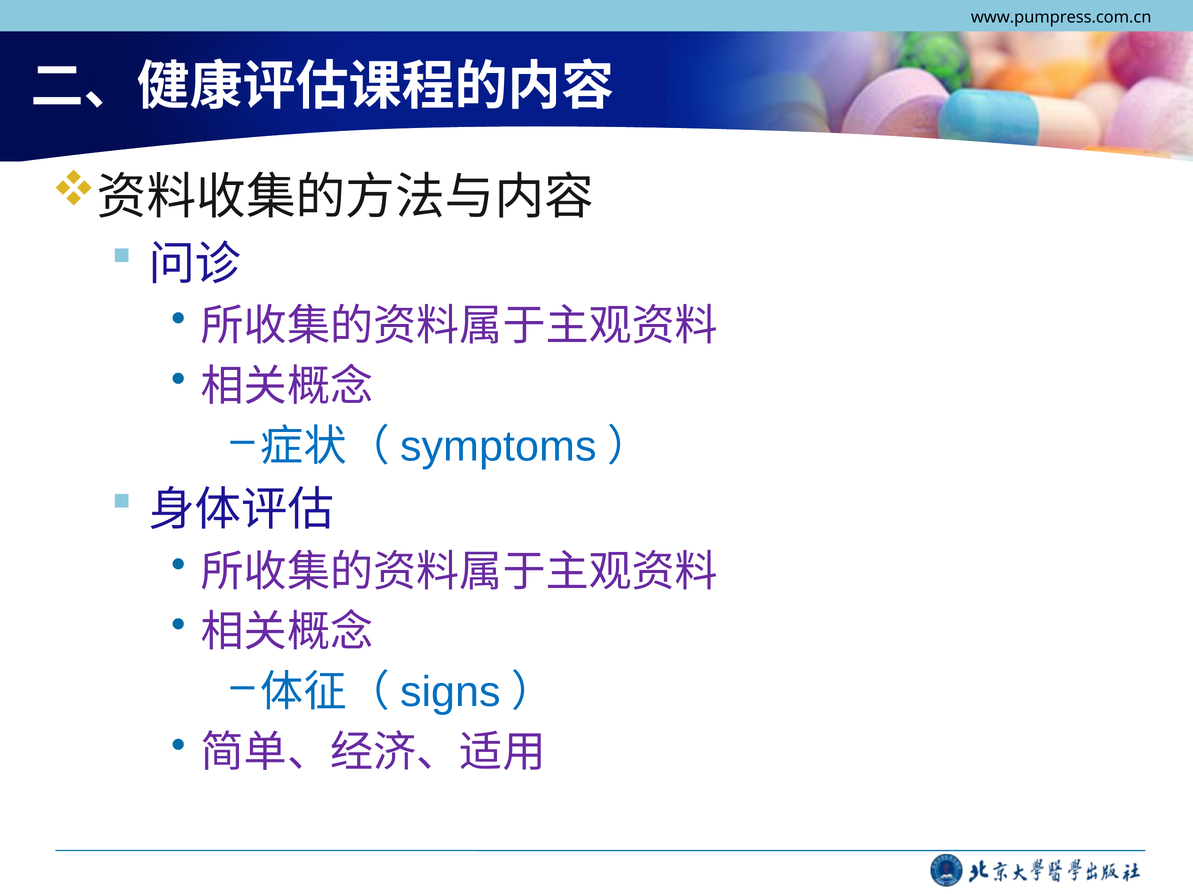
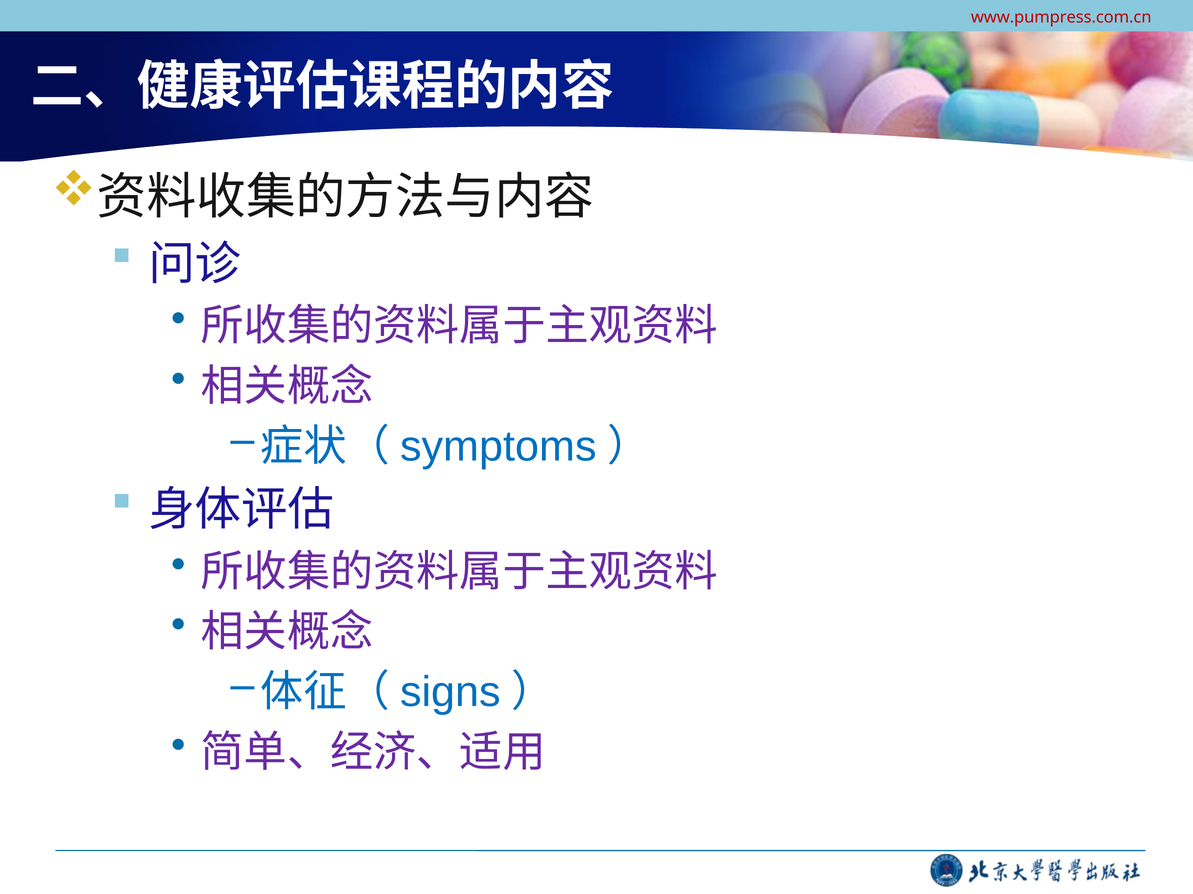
www.pumpress.com.cn colour: black -> red
